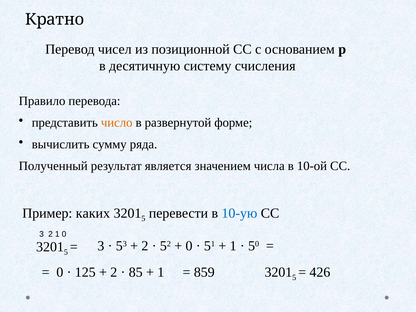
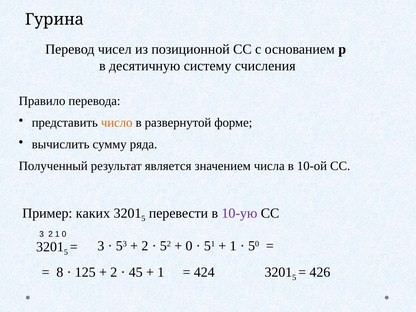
Кратно: Кратно -> Гурина
10-ую colour: blue -> purple
0 at (60, 272): 0 -> 8
85: 85 -> 45
859: 859 -> 424
